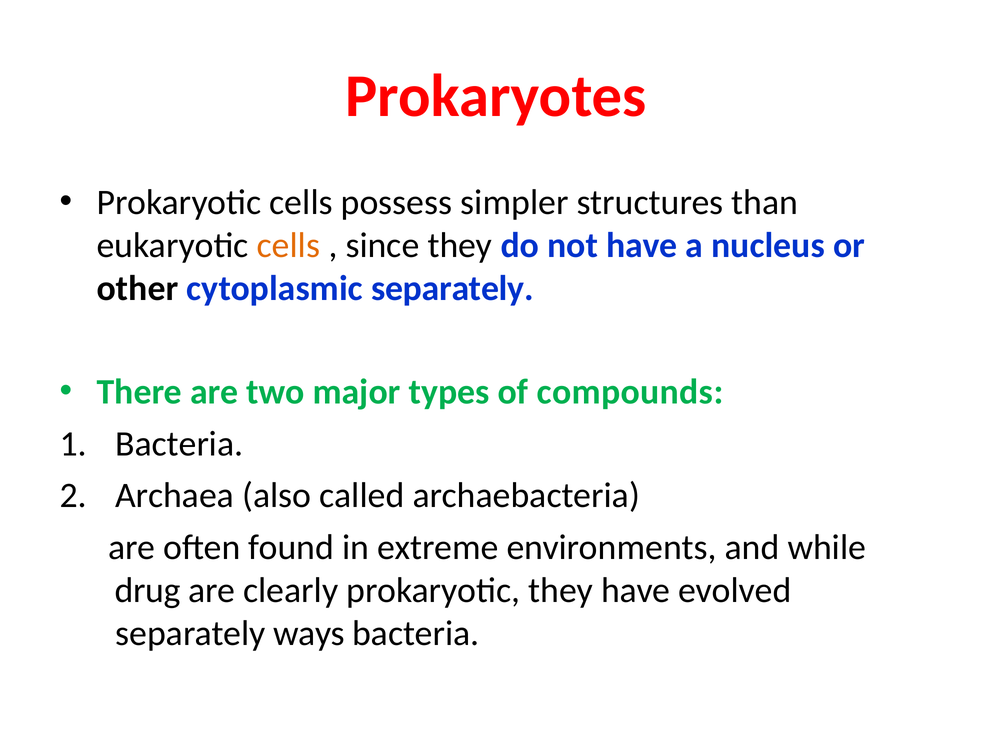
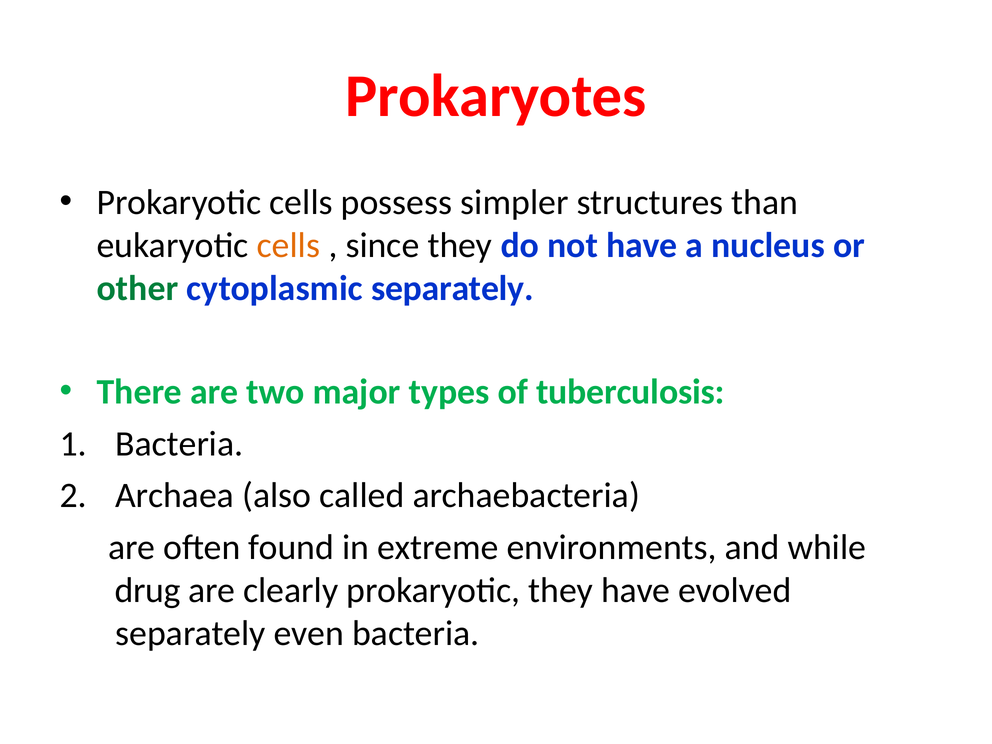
other colour: black -> green
compounds: compounds -> tuberculosis
ways: ways -> even
